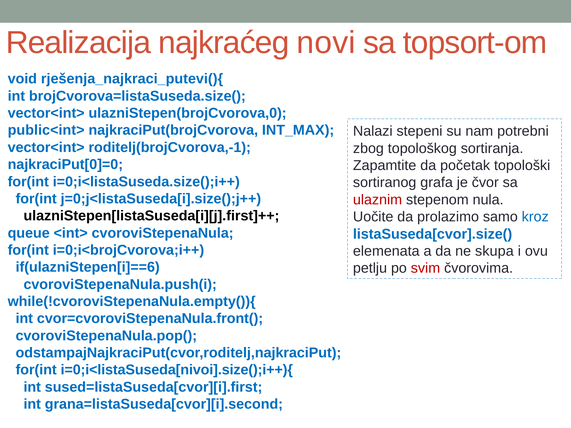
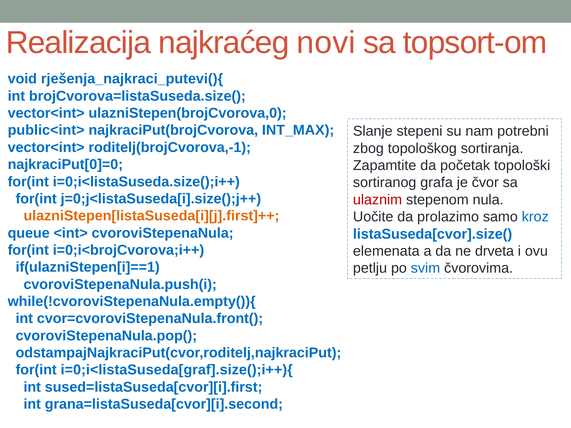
Nalazi: Nalazi -> Slanje
ulazniStepen[listaSuseda[i][j].first]++ colour: black -> orange
skupa: skupa -> drveta
if(ulazniStepen[i]==6: if(ulazniStepen[i]==6 -> if(ulazniStepen[i]==1
svim colour: red -> blue
i=0;i<listaSuseda[nivoi].size();i++){: i=0;i<listaSuseda[nivoi].size();i++){ -> i=0;i<listaSuseda[graf].size();i++){
